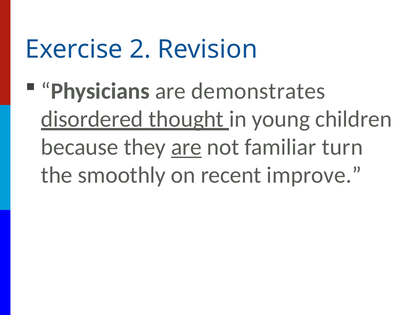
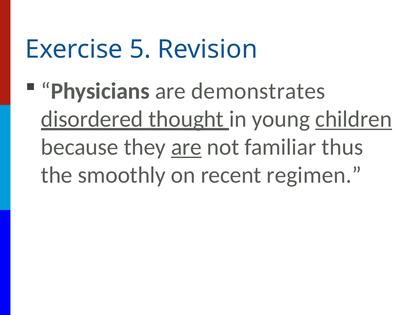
2: 2 -> 5
children underline: none -> present
turn: turn -> thus
improve: improve -> regimen
